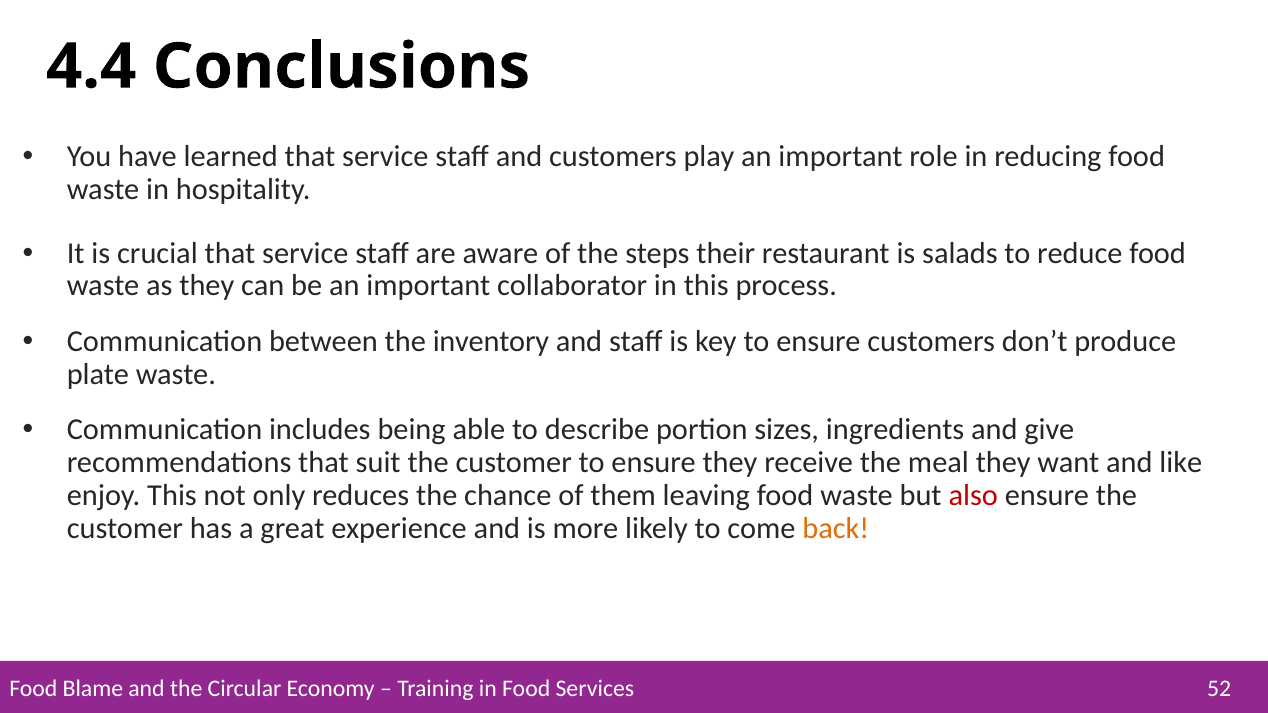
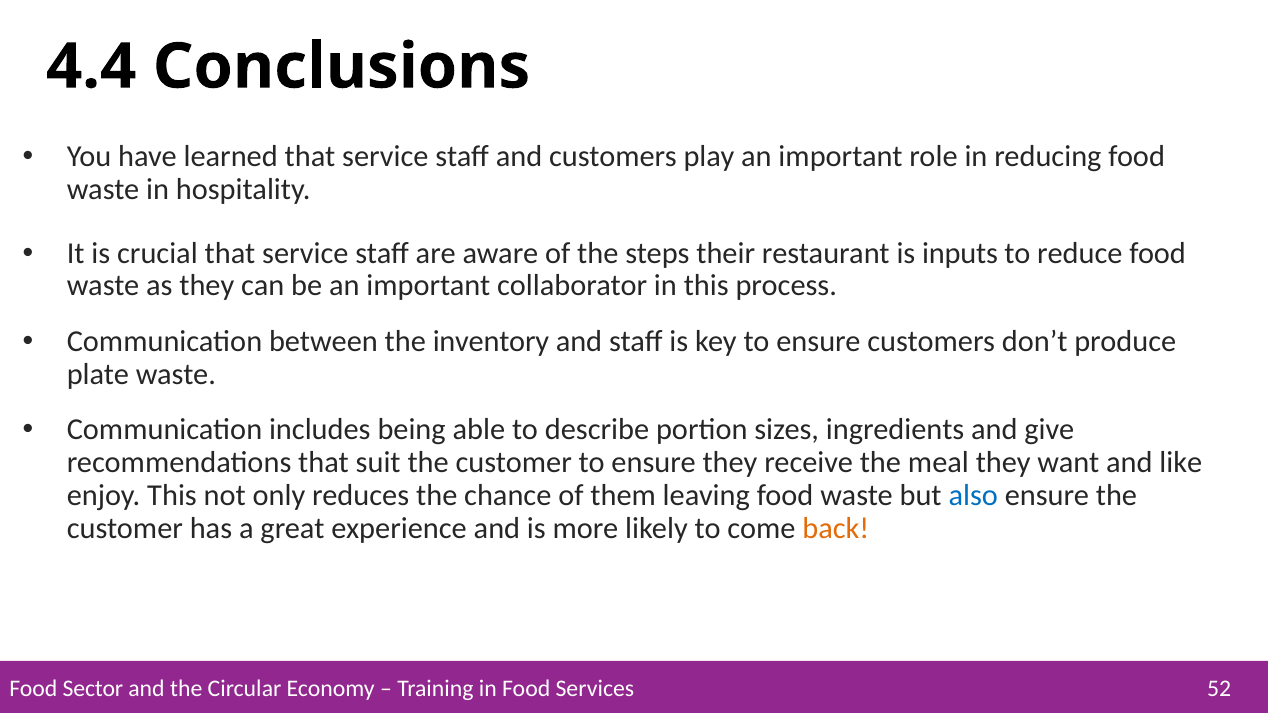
salads: salads -> inputs
also colour: red -> blue
Blame: Blame -> Sector
